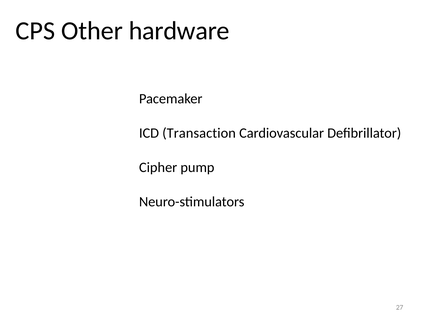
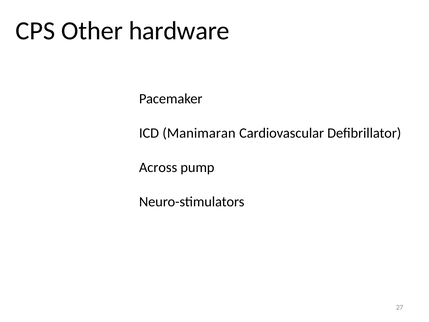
Transaction: Transaction -> Manimaran
Cipher: Cipher -> Across
